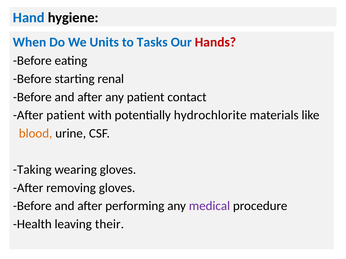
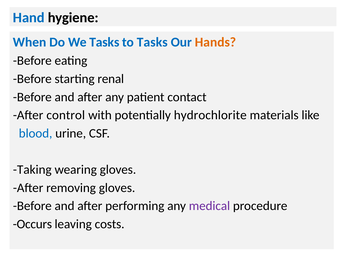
We Units: Units -> Tasks
Hands colour: red -> orange
After patient: patient -> control
blood colour: orange -> blue
Health: Health -> Occurs
their: their -> costs
